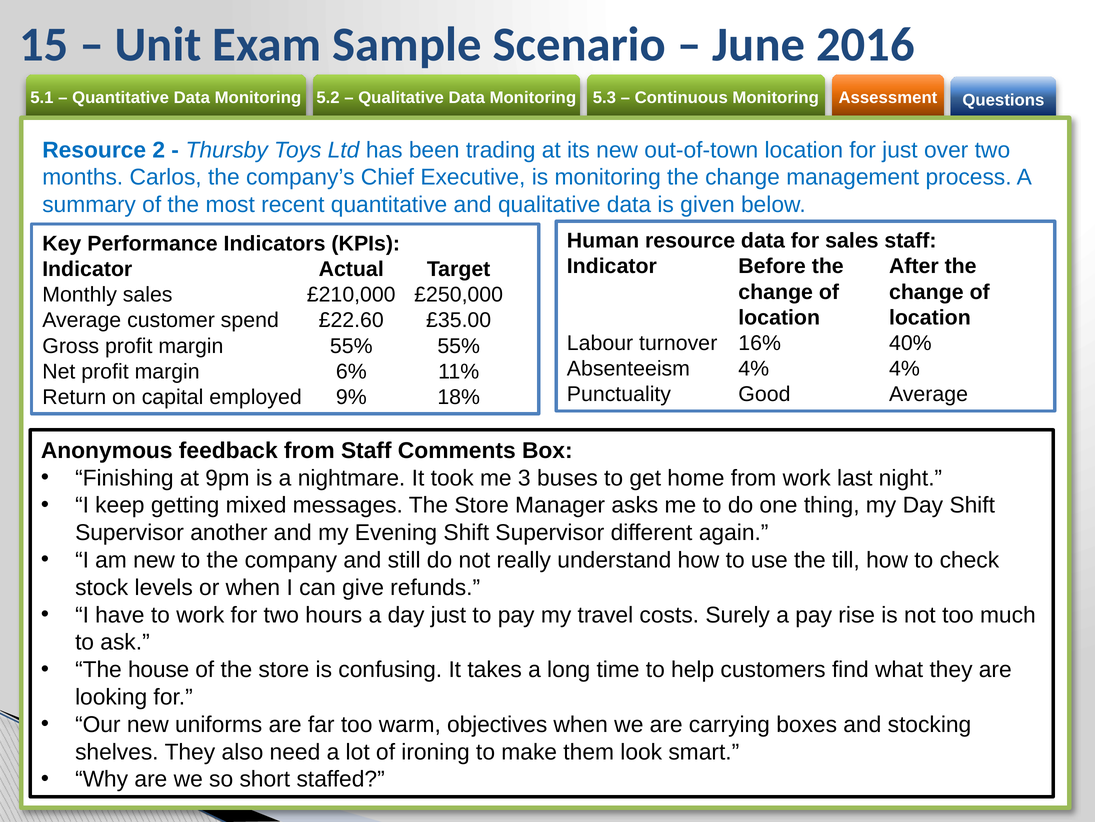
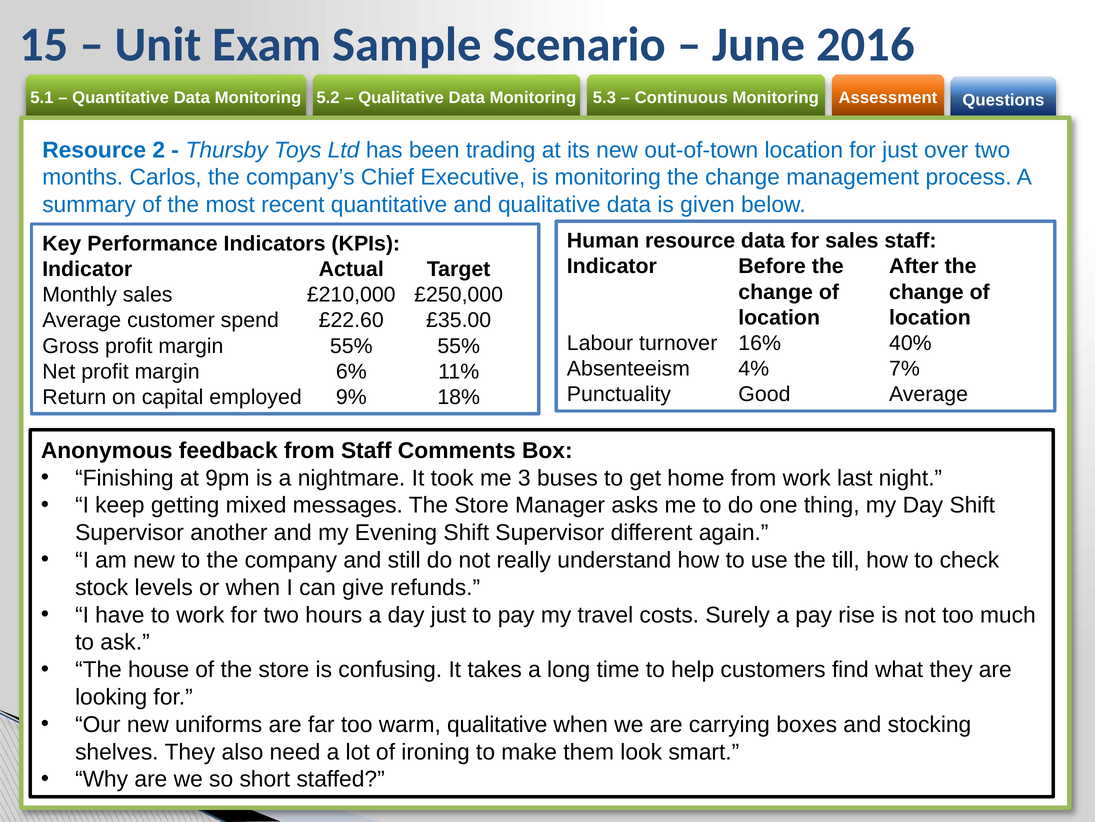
4% 4%: 4% -> 7%
warm objectives: objectives -> qualitative
